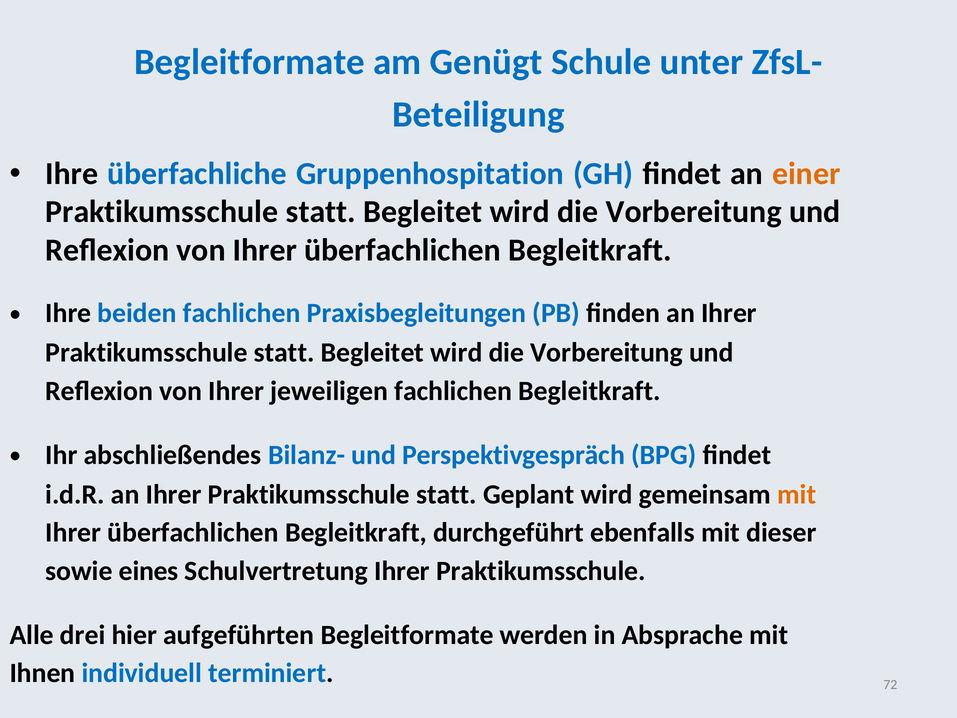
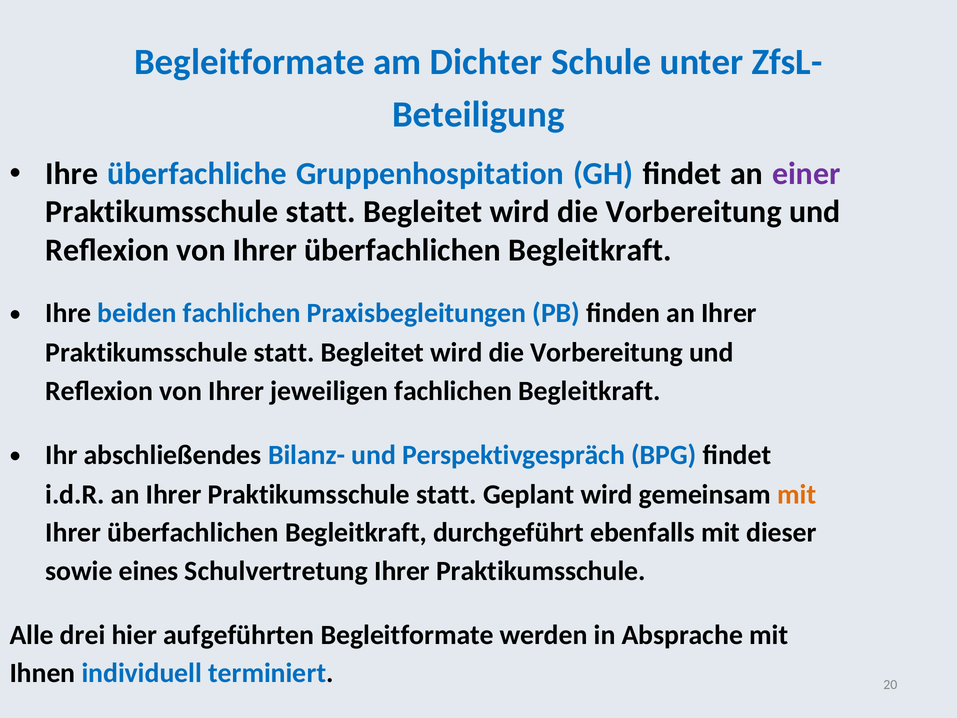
Genügt: Genügt -> Dichter
einer colour: orange -> purple
72: 72 -> 20
